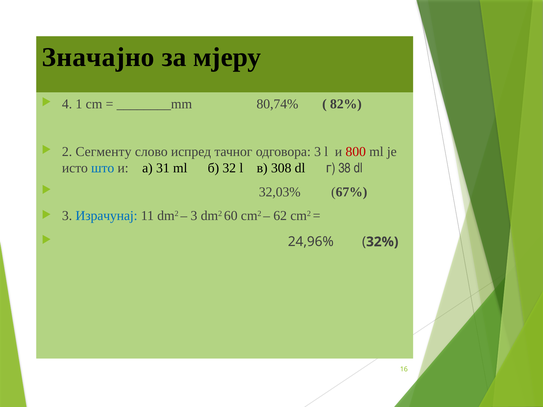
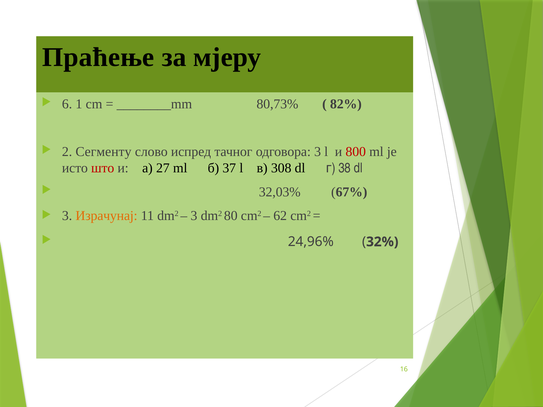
Значајно: Значајно -> Праћење
4: 4 -> 6
80,74%: 80,74% -> 80,73%
што colour: blue -> red
31: 31 -> 27
32: 32 -> 37
Израчунај colour: blue -> orange
60: 60 -> 80
